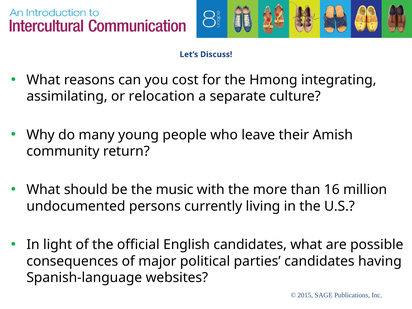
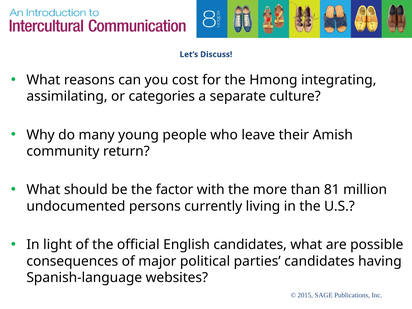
relocation: relocation -> categories
music: music -> factor
16: 16 -> 81
